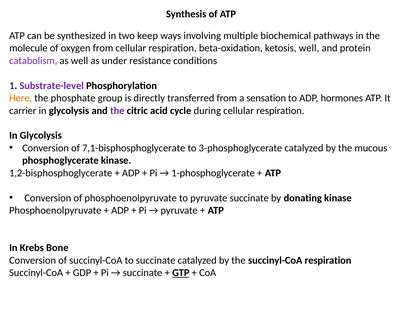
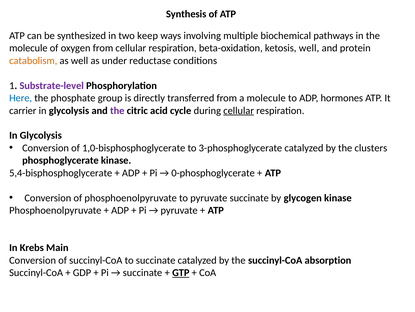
catabolism colour: purple -> orange
resistance: resistance -> reductase
Here colour: orange -> blue
a sensation: sensation -> molecule
cellular at (239, 110) underline: none -> present
7,1-bisphosphoglycerate: 7,1-bisphosphoglycerate -> 1,0-bisphosphoglycerate
mucous: mucous -> clusters
1,2-bisphosphoglycerate: 1,2-bisphosphoglycerate -> 5,4-bisphosphoglycerate
1-phosphoglycerate: 1-phosphoglycerate -> 0-phosphoglycerate
donating: donating -> glycogen
Bone: Bone -> Main
succinyl-CoA respiration: respiration -> absorption
